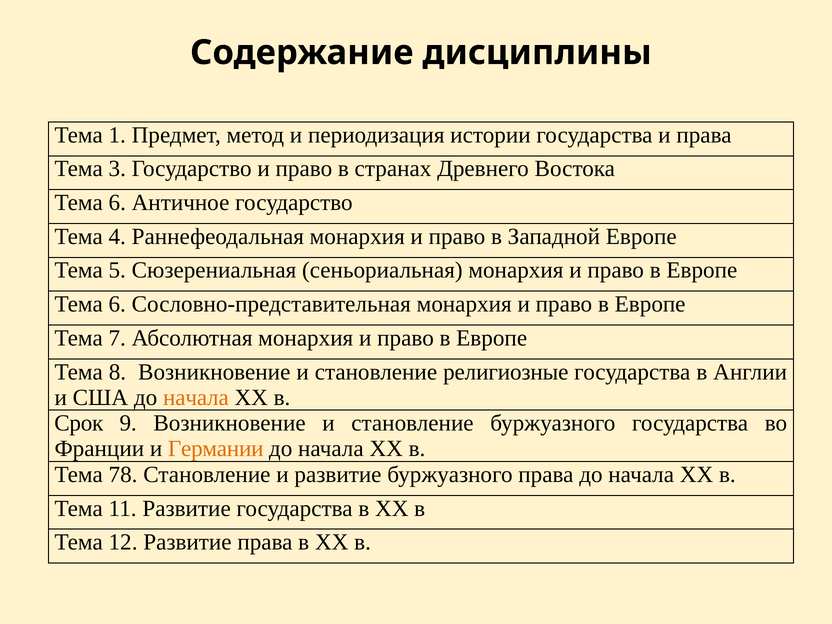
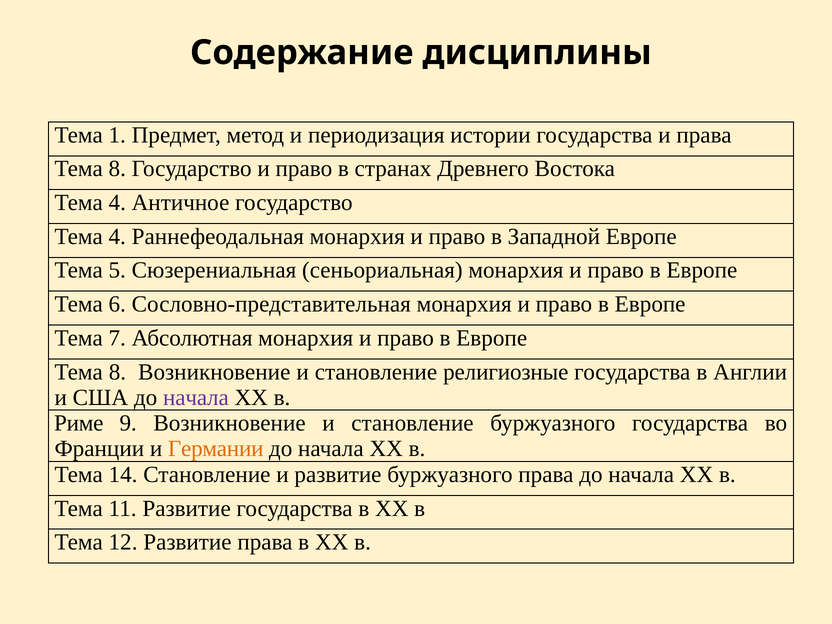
3 at (117, 169): 3 -> 8
6 at (117, 203): 6 -> 4
начала at (196, 398) colour: orange -> purple
Срок: Срок -> Риме
78: 78 -> 14
